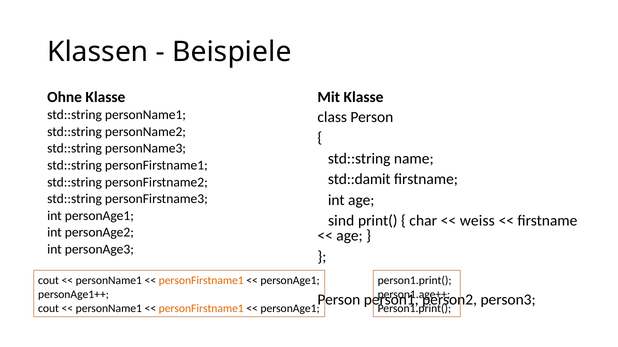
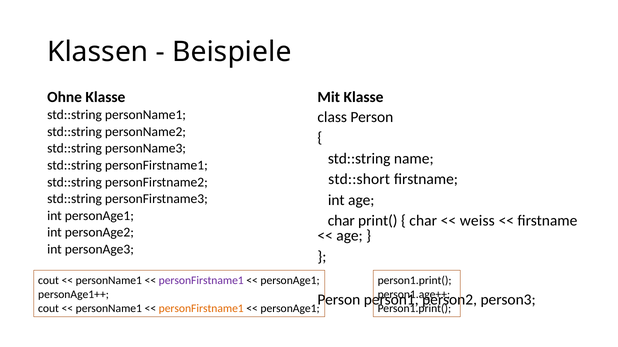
std::damit: std::damit -> std::short
sind at (341, 221): sind -> char
personFirstname1 at (201, 281) colour: orange -> purple
